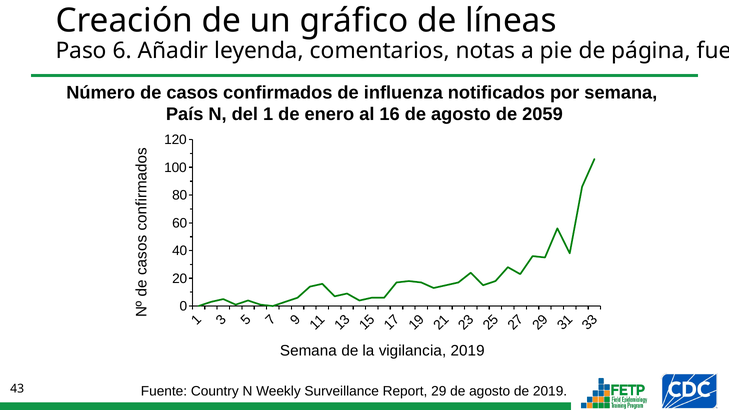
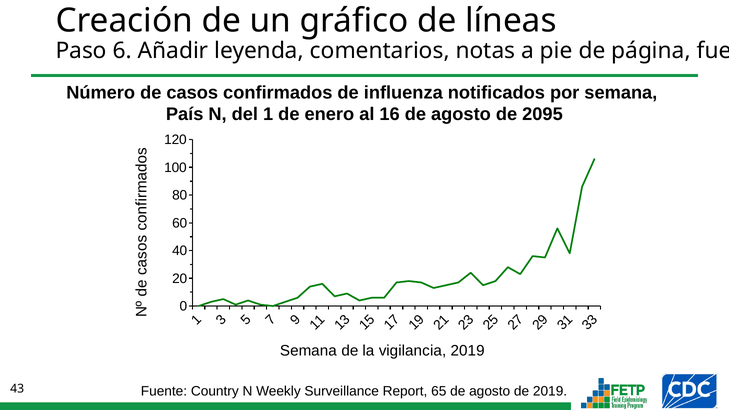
2059: 2059 -> 2095
29: 29 -> 65
